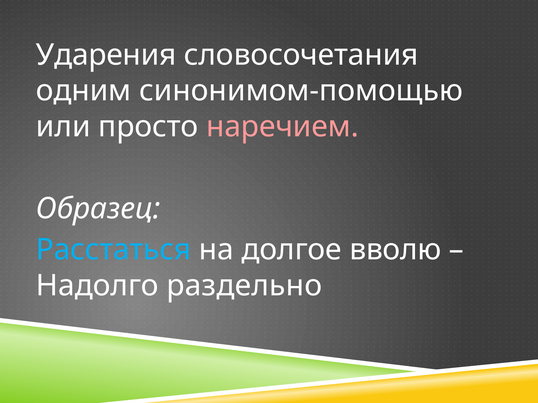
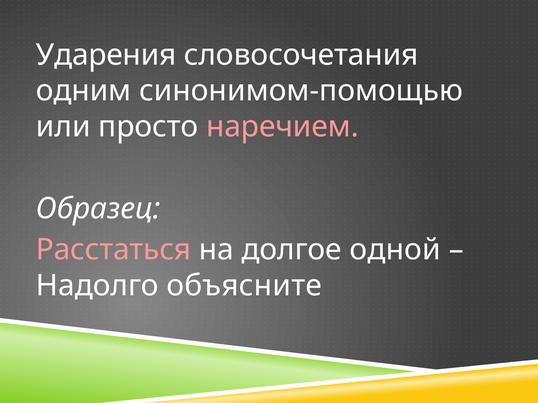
Расстаться colour: light blue -> pink
вволю: вволю -> одной
раздельно: раздельно -> объясните
